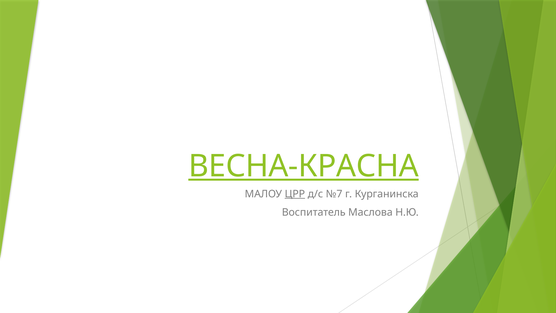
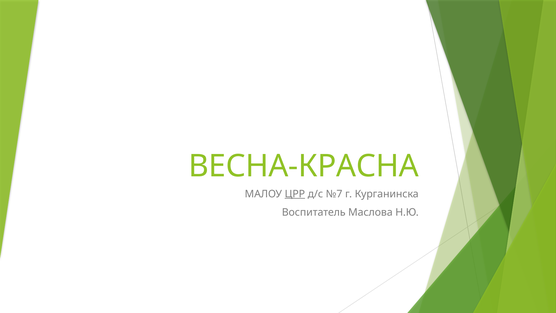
ВЕСНА-КРАСНА underline: present -> none
